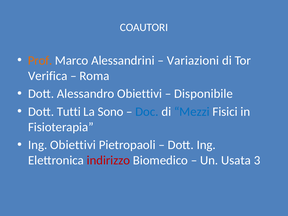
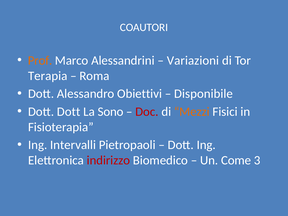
Verifica: Verifica -> Terapia
Dott Tutti: Tutti -> Dott
Doc colour: blue -> red
Mezzi colour: blue -> orange
Ing Obiettivi: Obiettivi -> Intervalli
Usata: Usata -> Come
